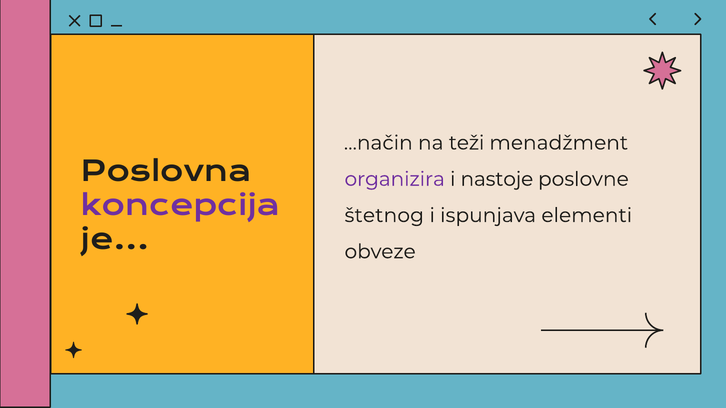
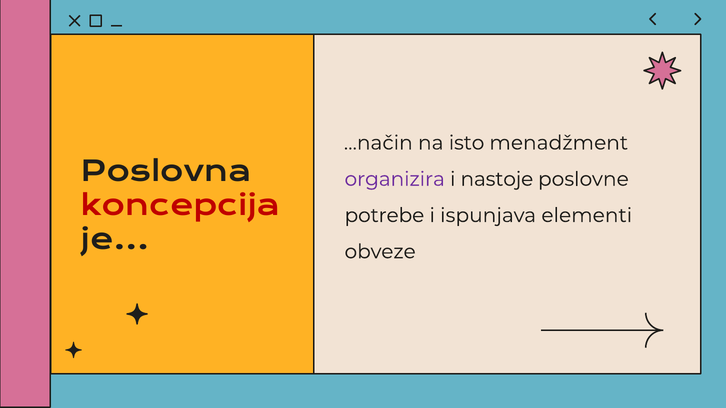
teži: teži -> isto
koncepcija colour: purple -> red
štetnog: štetnog -> potrebe
